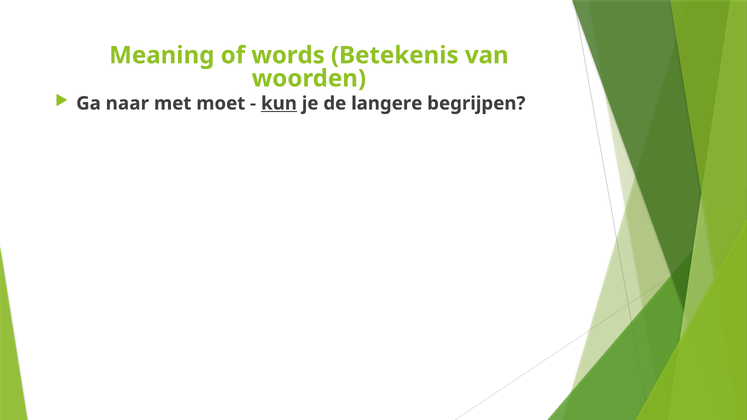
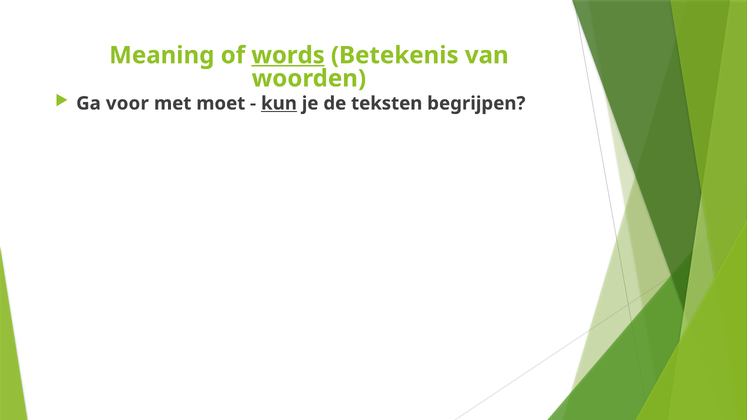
words underline: none -> present
naar: naar -> voor
langere: langere -> teksten
